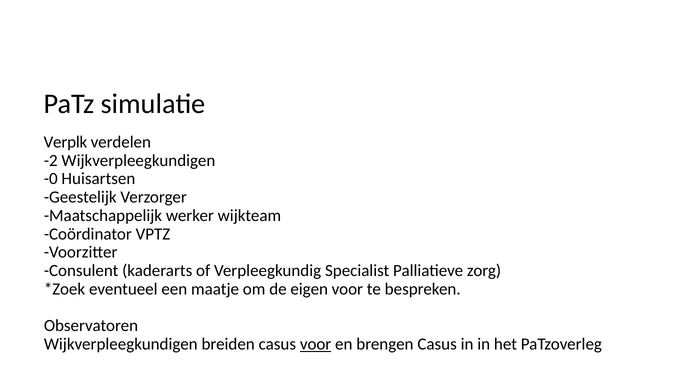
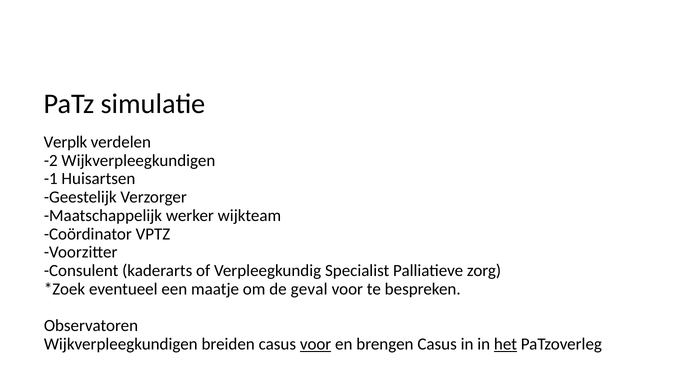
-0: -0 -> -1
eigen: eigen -> geval
het underline: none -> present
